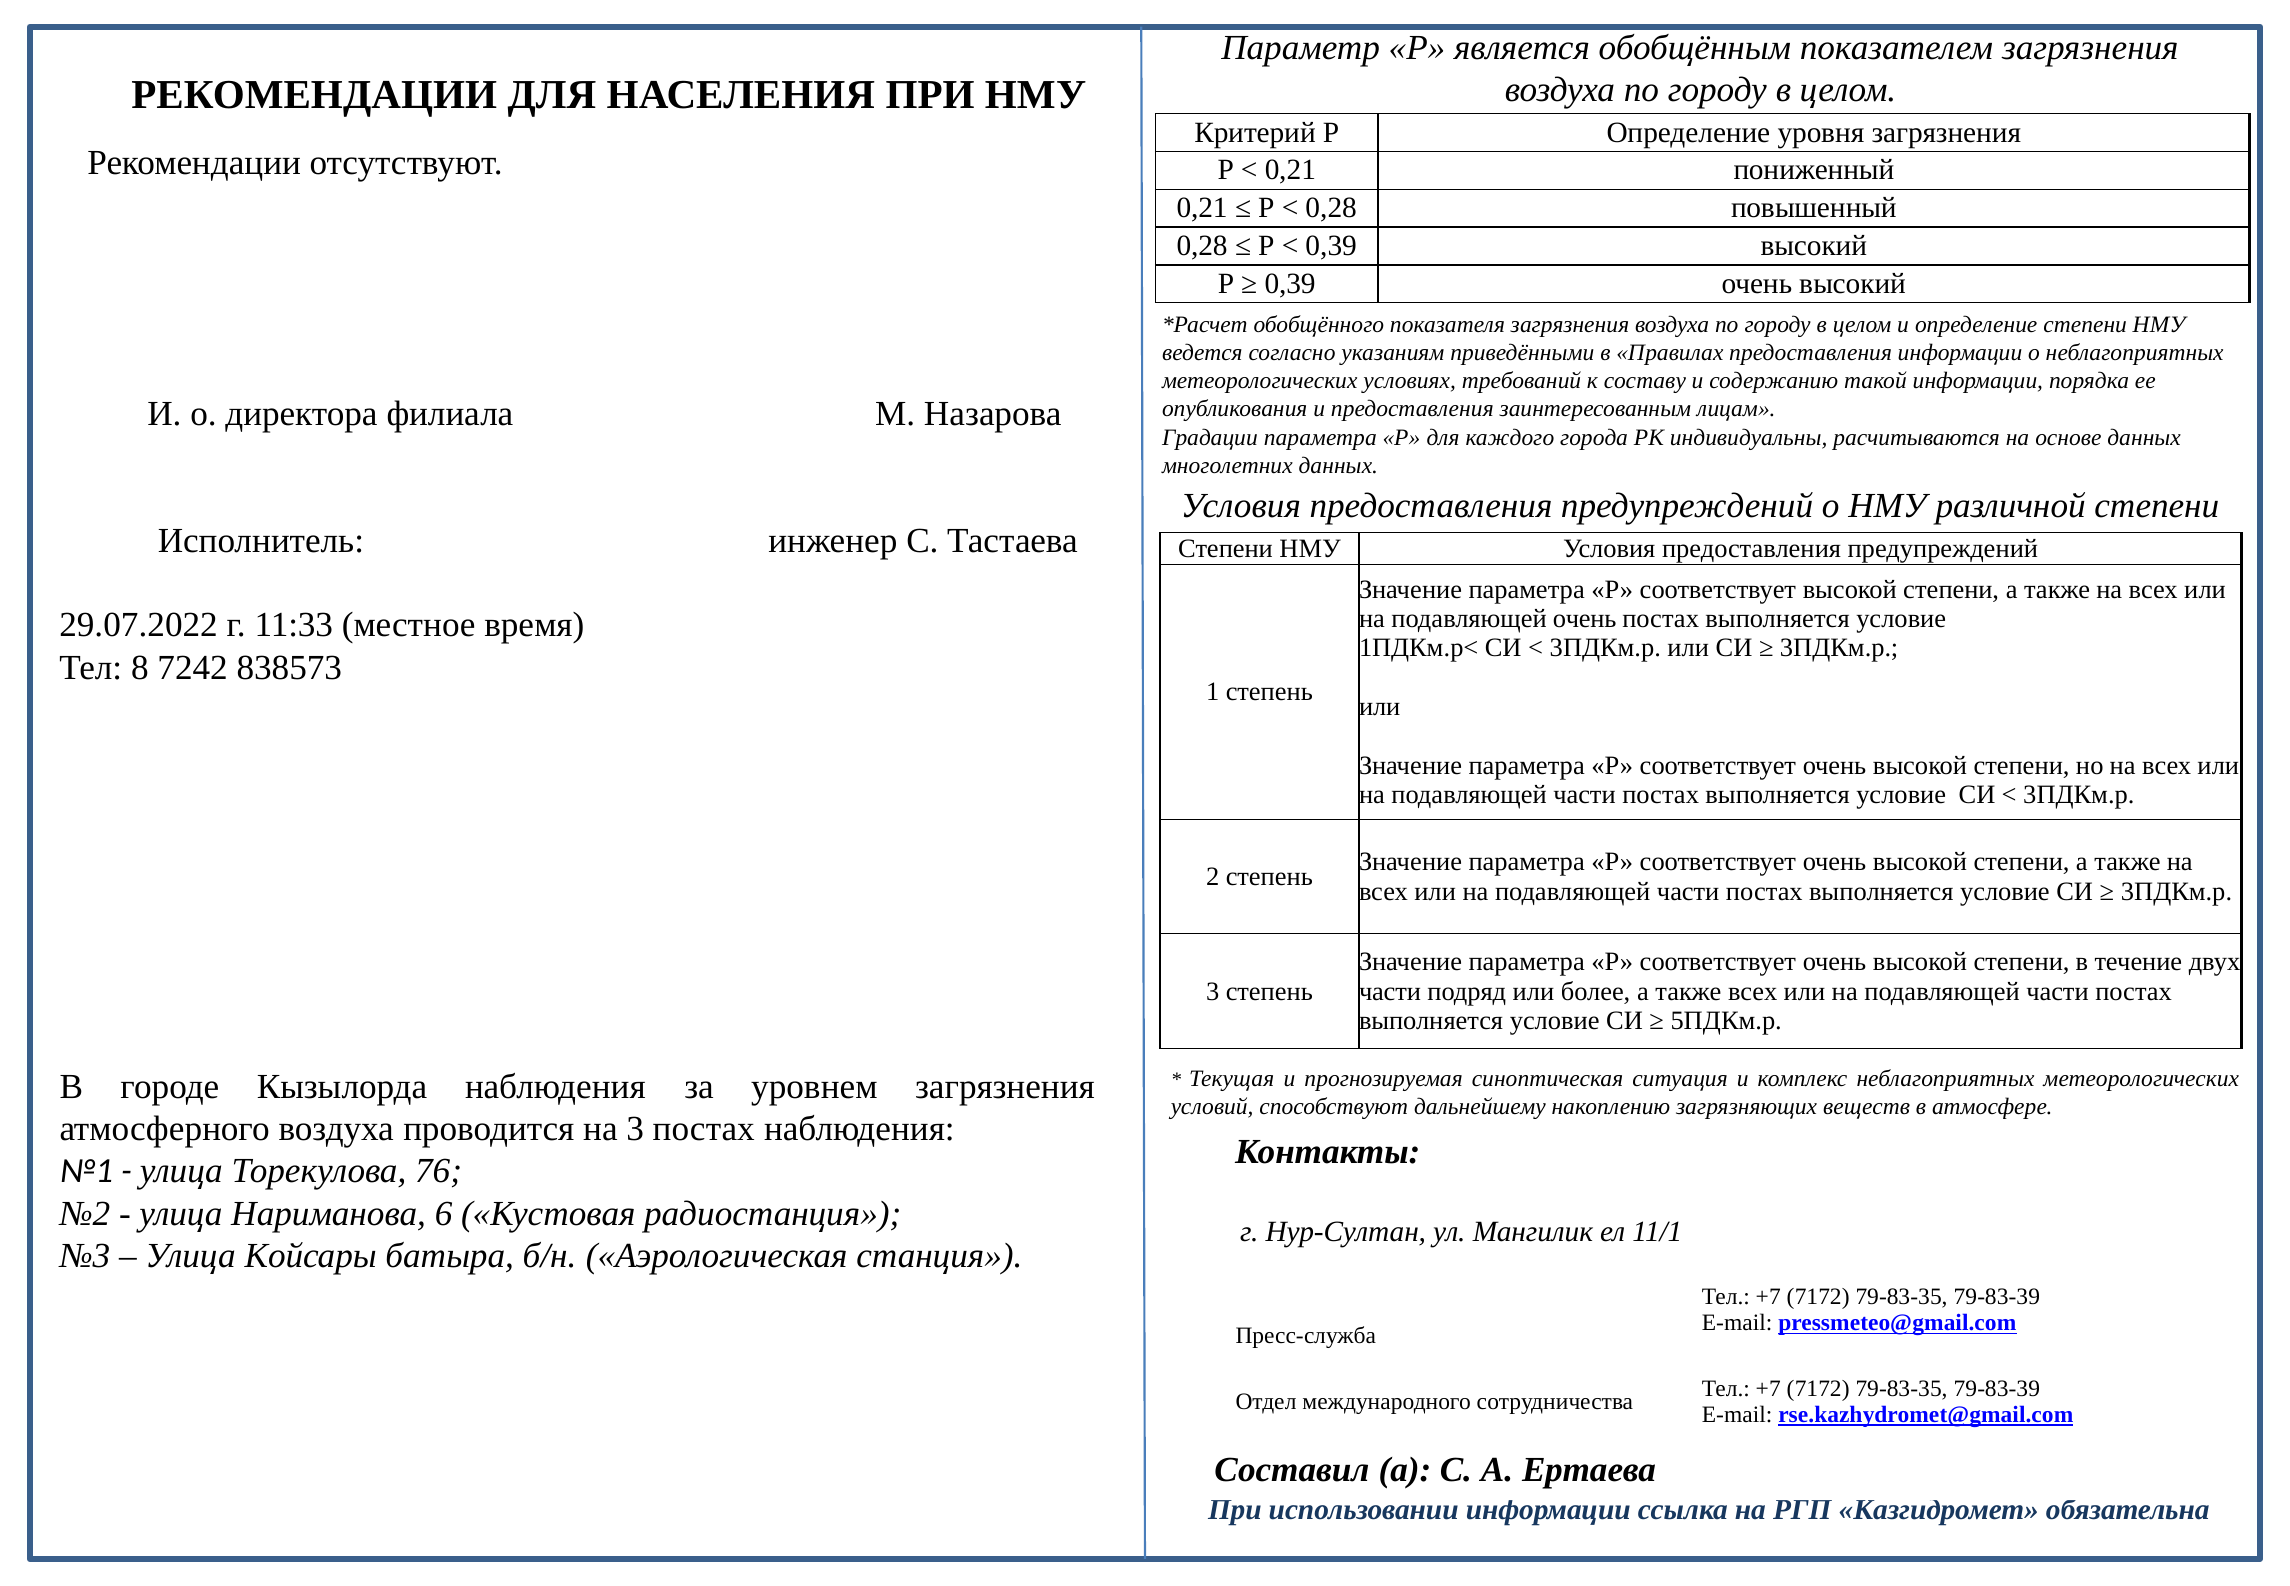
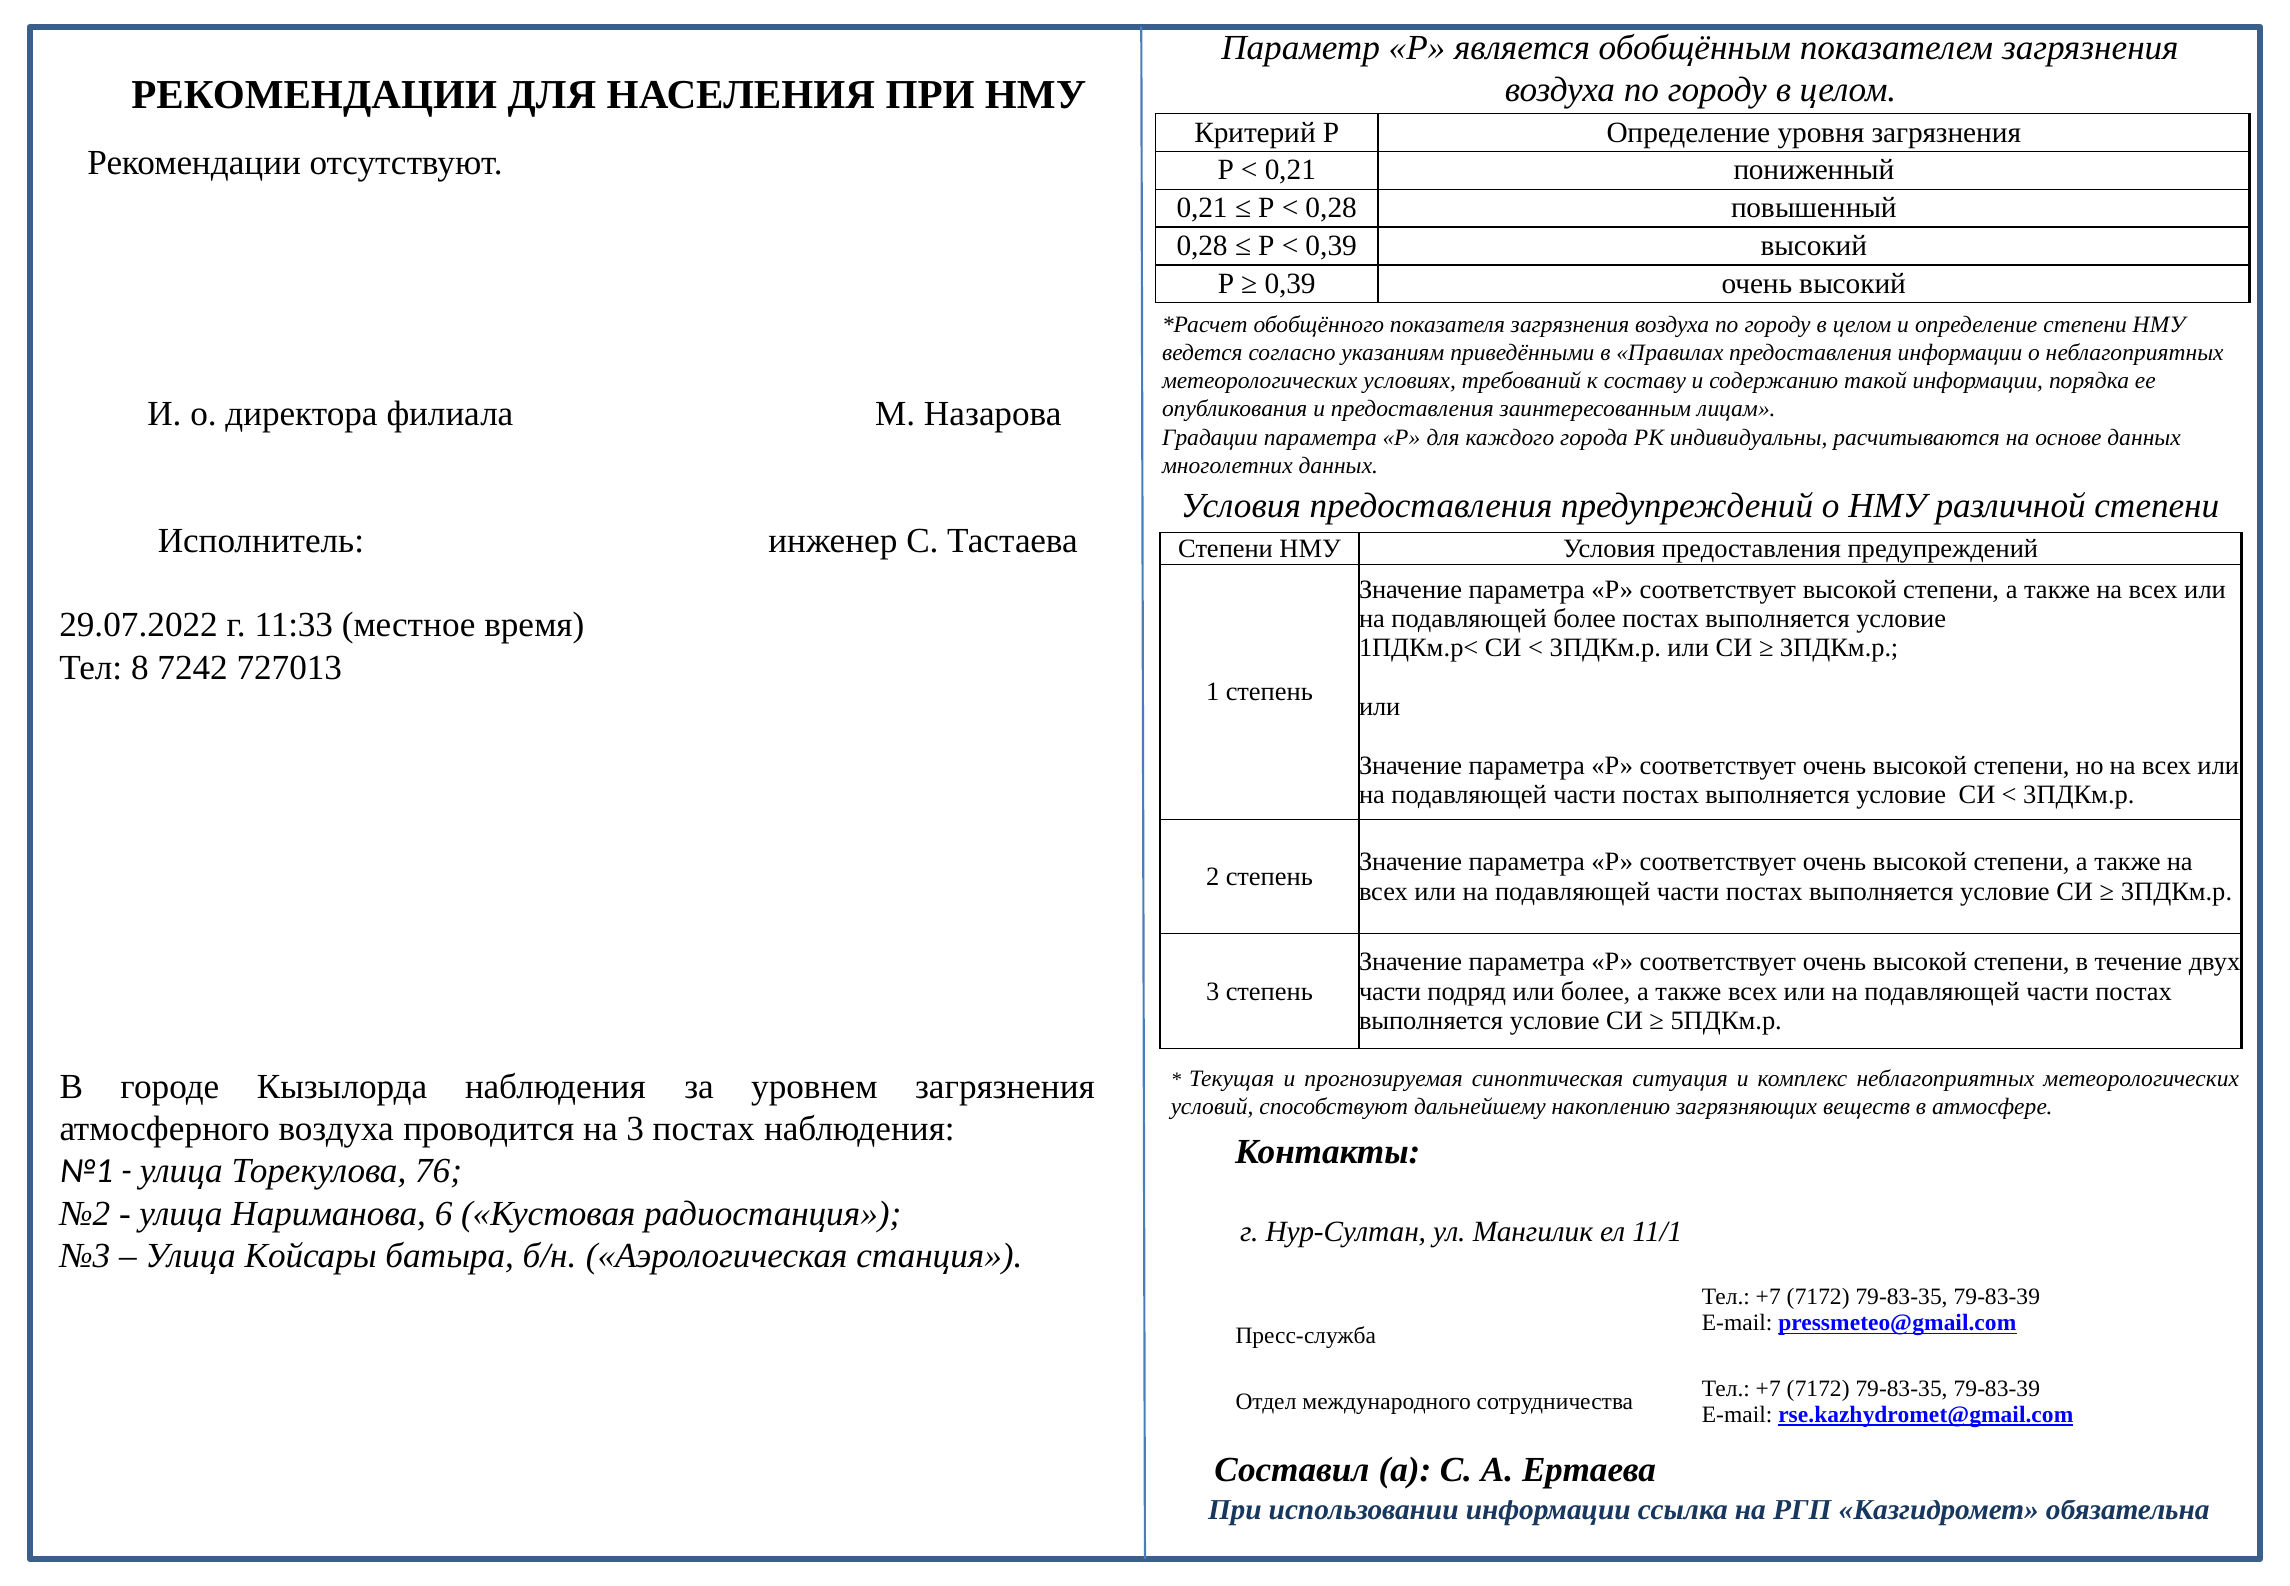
подавляющей очень: очень -> более
838573: 838573 -> 727013
